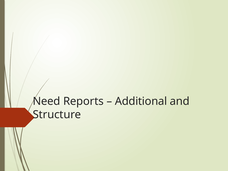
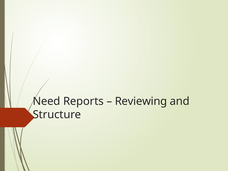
Additional: Additional -> Reviewing
